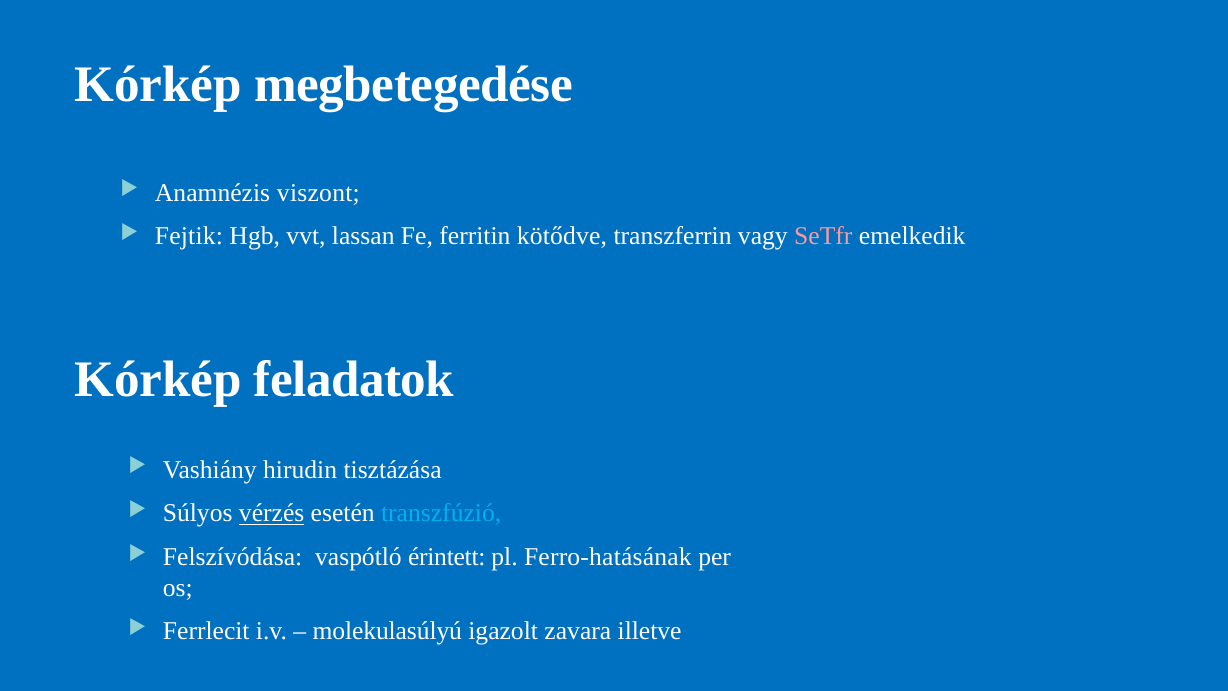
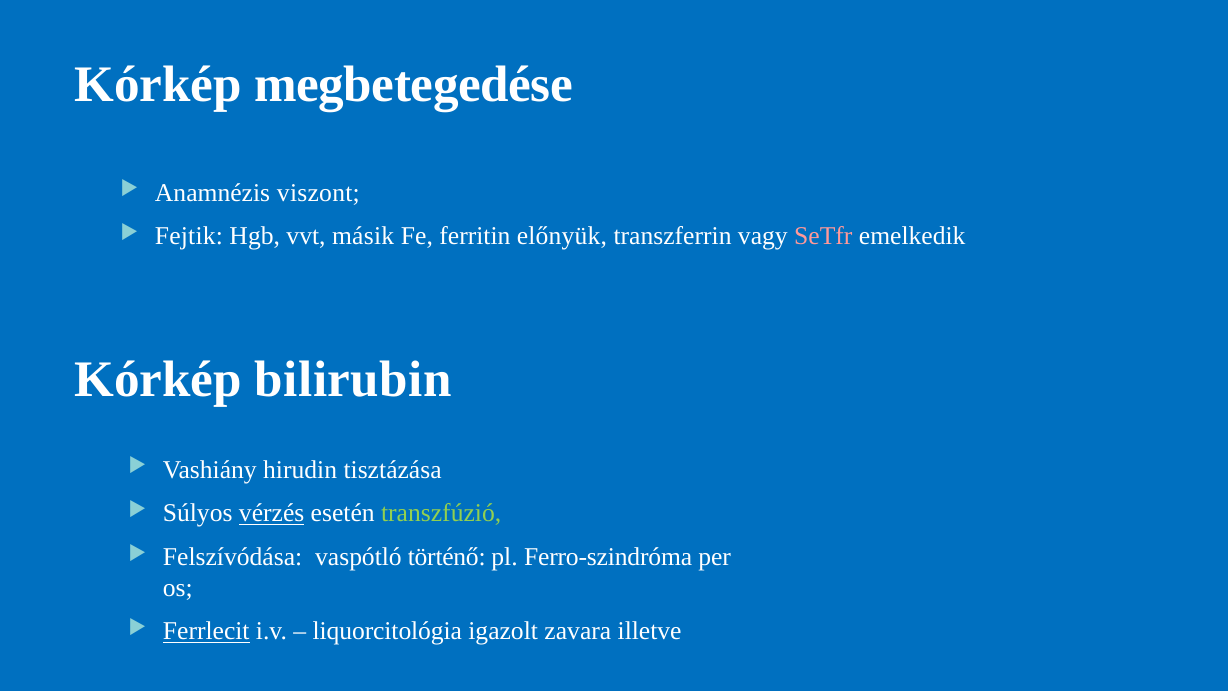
lassan: lassan -> másik
kötődve: kötődve -> előnyük
feladatok: feladatok -> bilirubin
transzfúzió colour: light blue -> light green
érintett: érintett -> történő
Ferro-hatásának: Ferro-hatásának -> Ferro-szindróma
Ferrlecit underline: none -> present
molekulasúlyú: molekulasúlyú -> liquorcitológia
